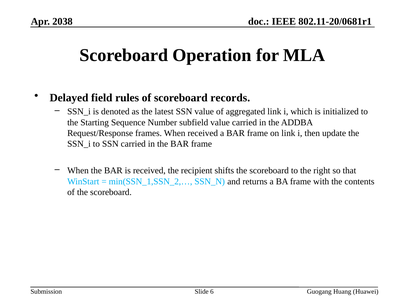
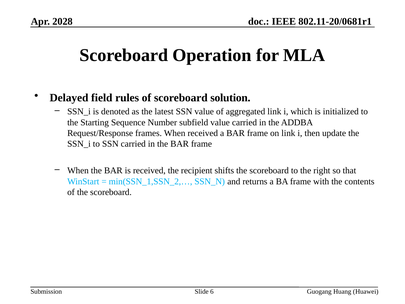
2038: 2038 -> 2028
records: records -> solution
